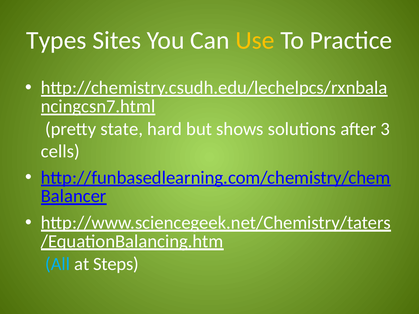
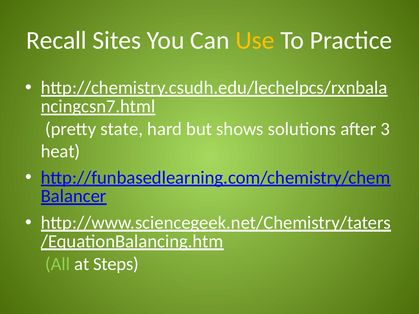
Types: Types -> Recall
cells: cells -> heat
All colour: light blue -> light green
